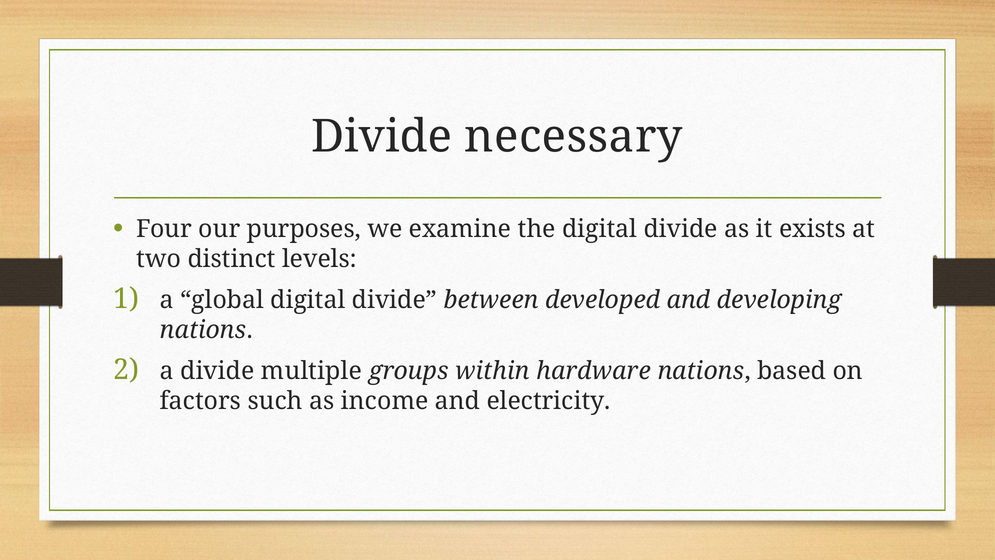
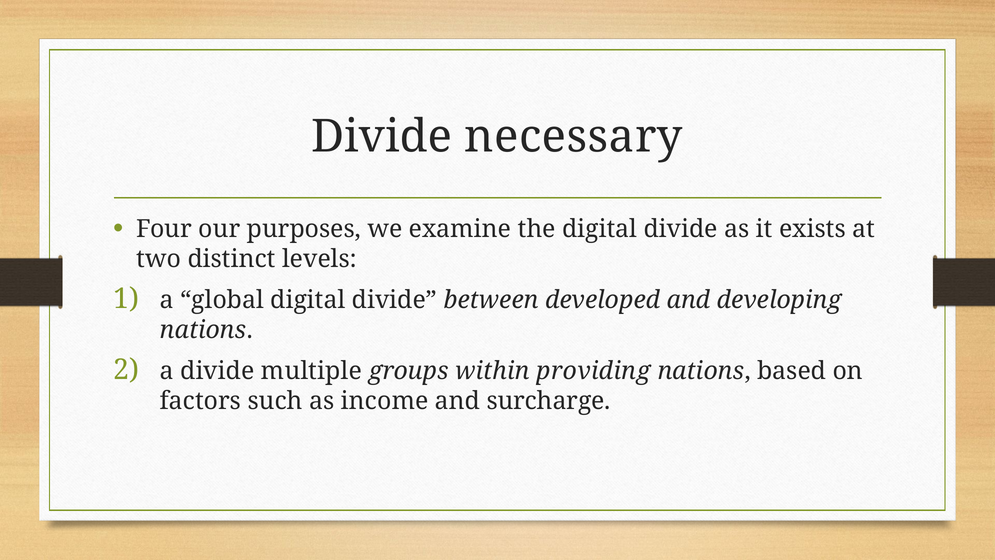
hardware: hardware -> providing
electricity: electricity -> surcharge
